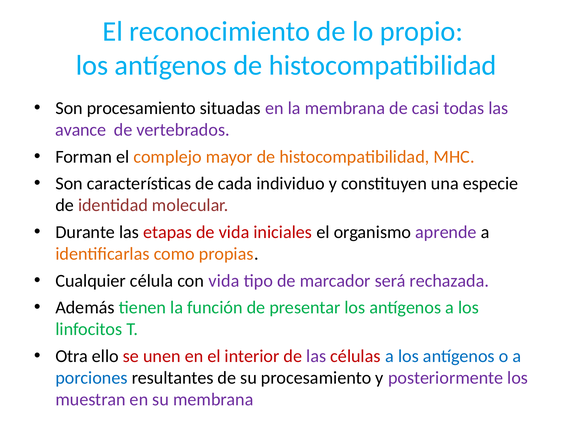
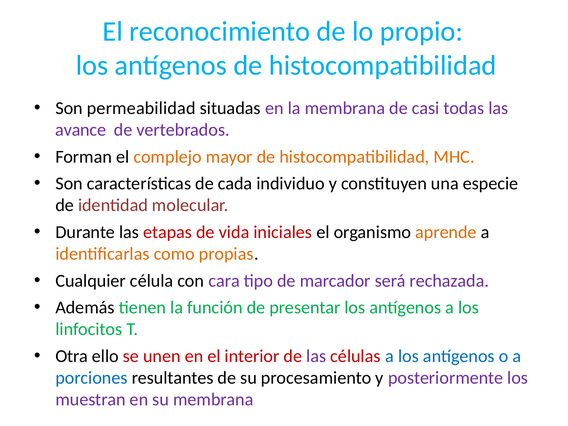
Son procesamiento: procesamiento -> permeabilidad
aprende colour: purple -> orange
con vida: vida -> cara
